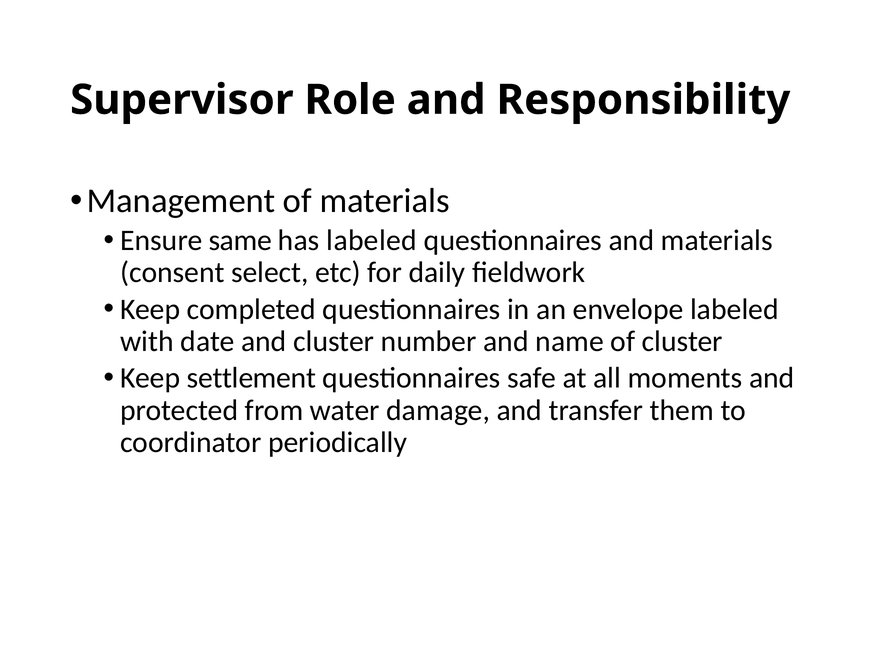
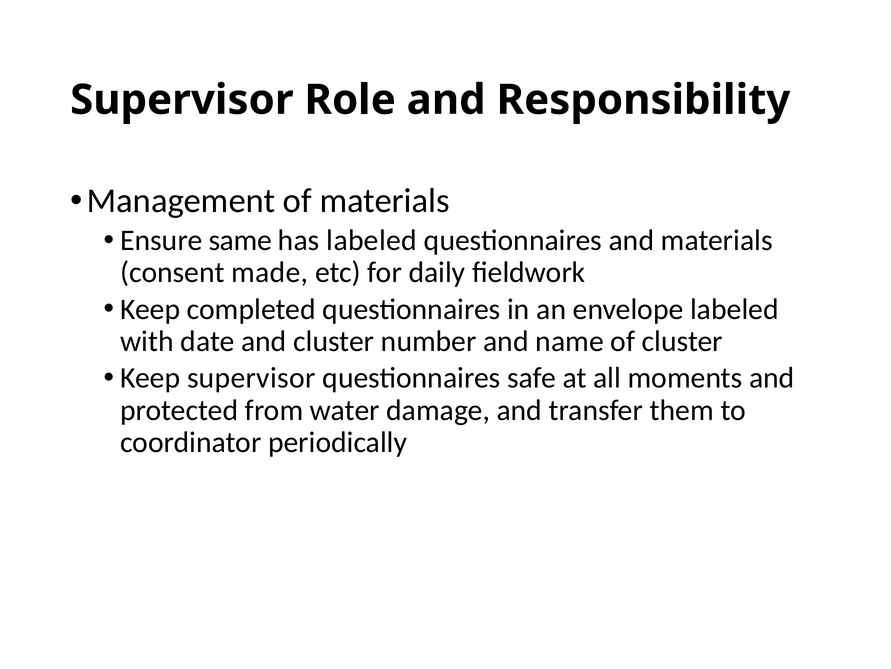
select: select -> made
Keep settlement: settlement -> supervisor
